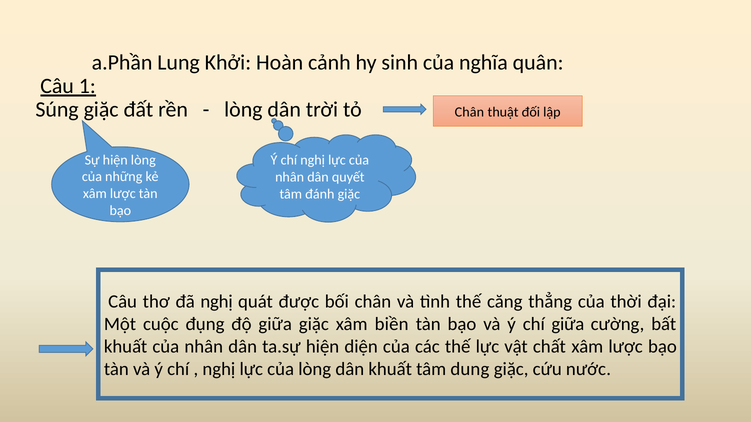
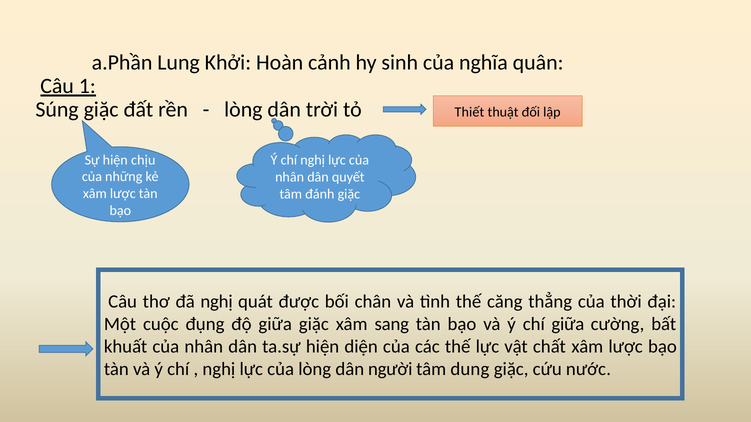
Chân at (469, 112): Chân -> Thiết
hiện lòng: lòng -> chịu
biền: biền -> sang
dân khuất: khuất -> người
